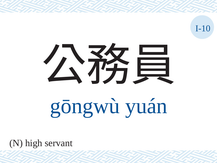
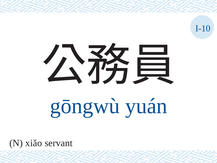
high: high -> xiǎo
